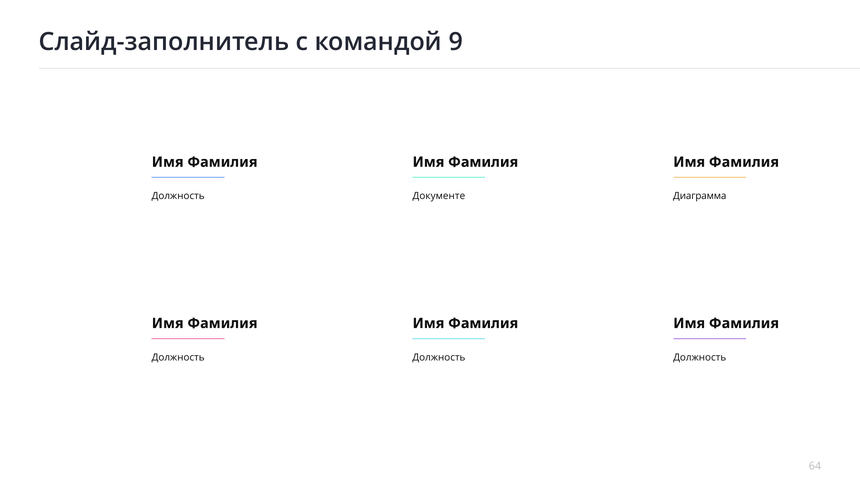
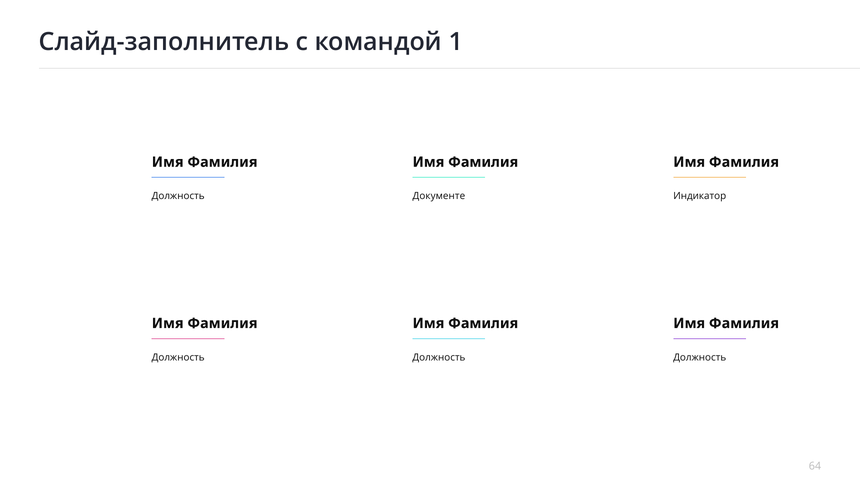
9: 9 -> 1
Диаграмма: Диаграмма -> Индикатор
